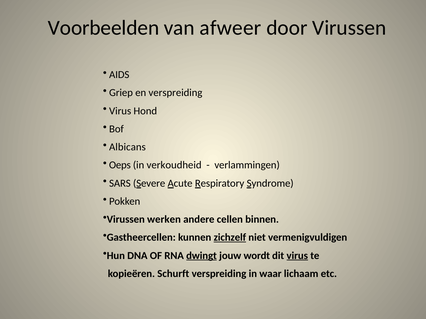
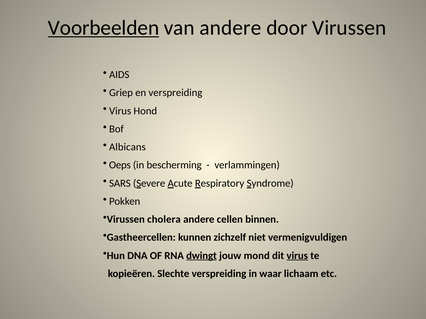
Voorbeelden underline: none -> present
van afweer: afweer -> andere
verkoudheid: verkoudheid -> bescherming
werken: werken -> cholera
zichzelf underline: present -> none
wordt: wordt -> mond
Schurft: Schurft -> Slechte
